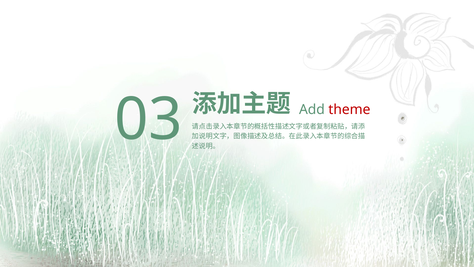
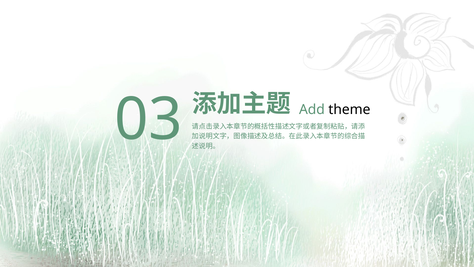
theme colour: red -> black
